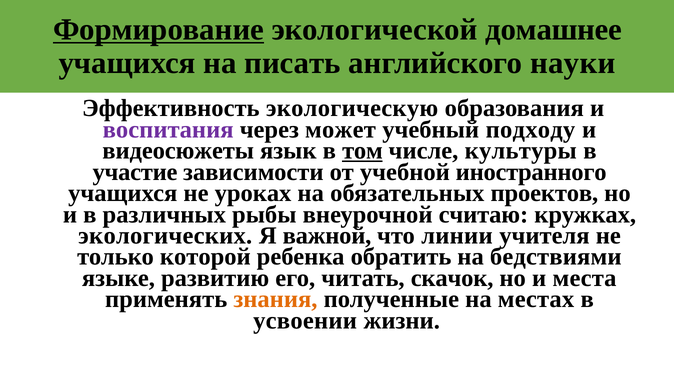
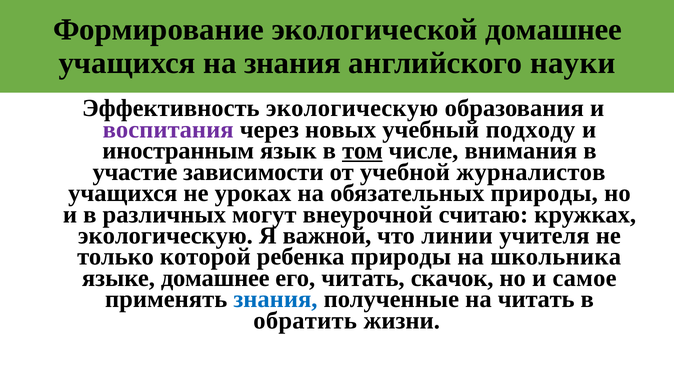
Формирование underline: present -> none
на писать: писать -> знания
может: может -> новых
видеосюжеты: видеосюжеты -> иностранным
культуры: культуры -> внимания
иностранного: иностранного -> журналистов
обязательных проектов: проектов -> природы
рыбы: рыбы -> могут
экологических at (165, 236): экологических -> экологическую
ребенка обратить: обратить -> природы
бедствиями: бедствиями -> школьника
языке развитию: развитию -> домашнее
места: места -> самое
знания at (275, 299) colour: orange -> blue
на местах: местах -> читать
усвоении: усвоении -> обратить
